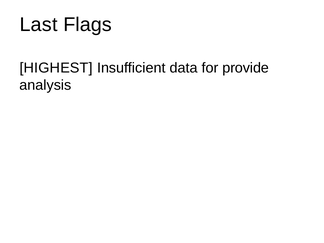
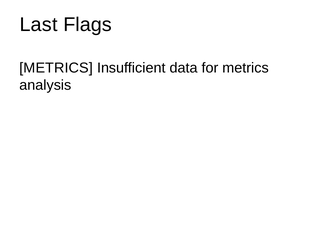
HIGHEST at (56, 68): HIGHEST -> METRICS
for provide: provide -> metrics
